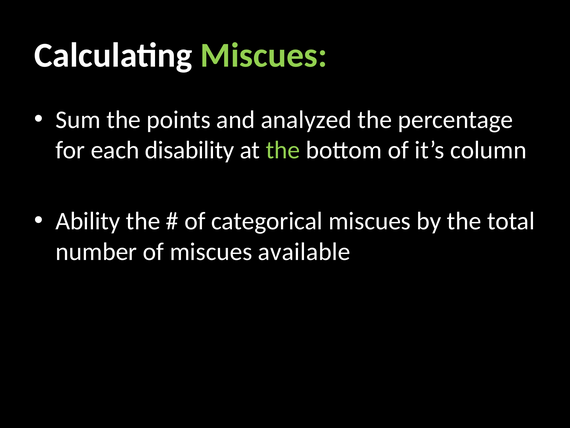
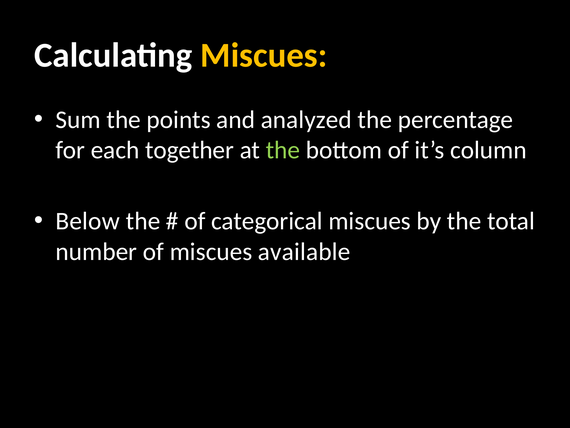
Miscues at (264, 55) colour: light green -> yellow
disability: disability -> together
Ability: Ability -> Below
